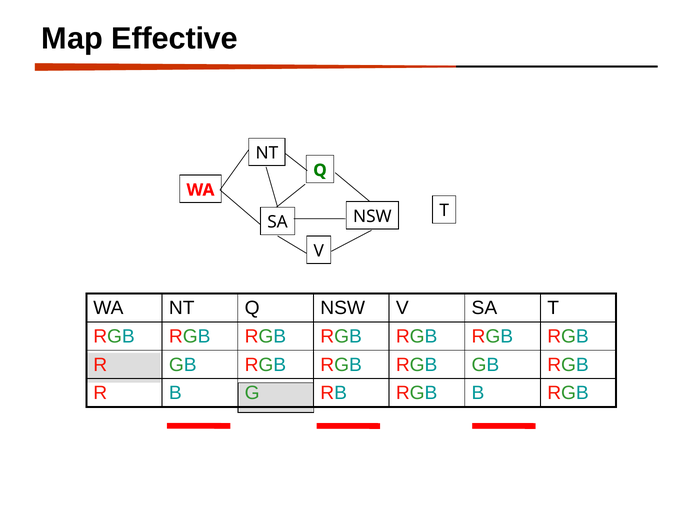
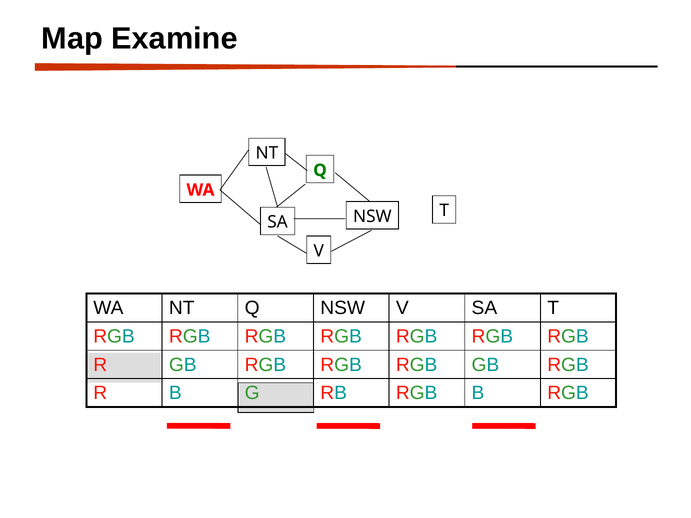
Effective: Effective -> Examine
